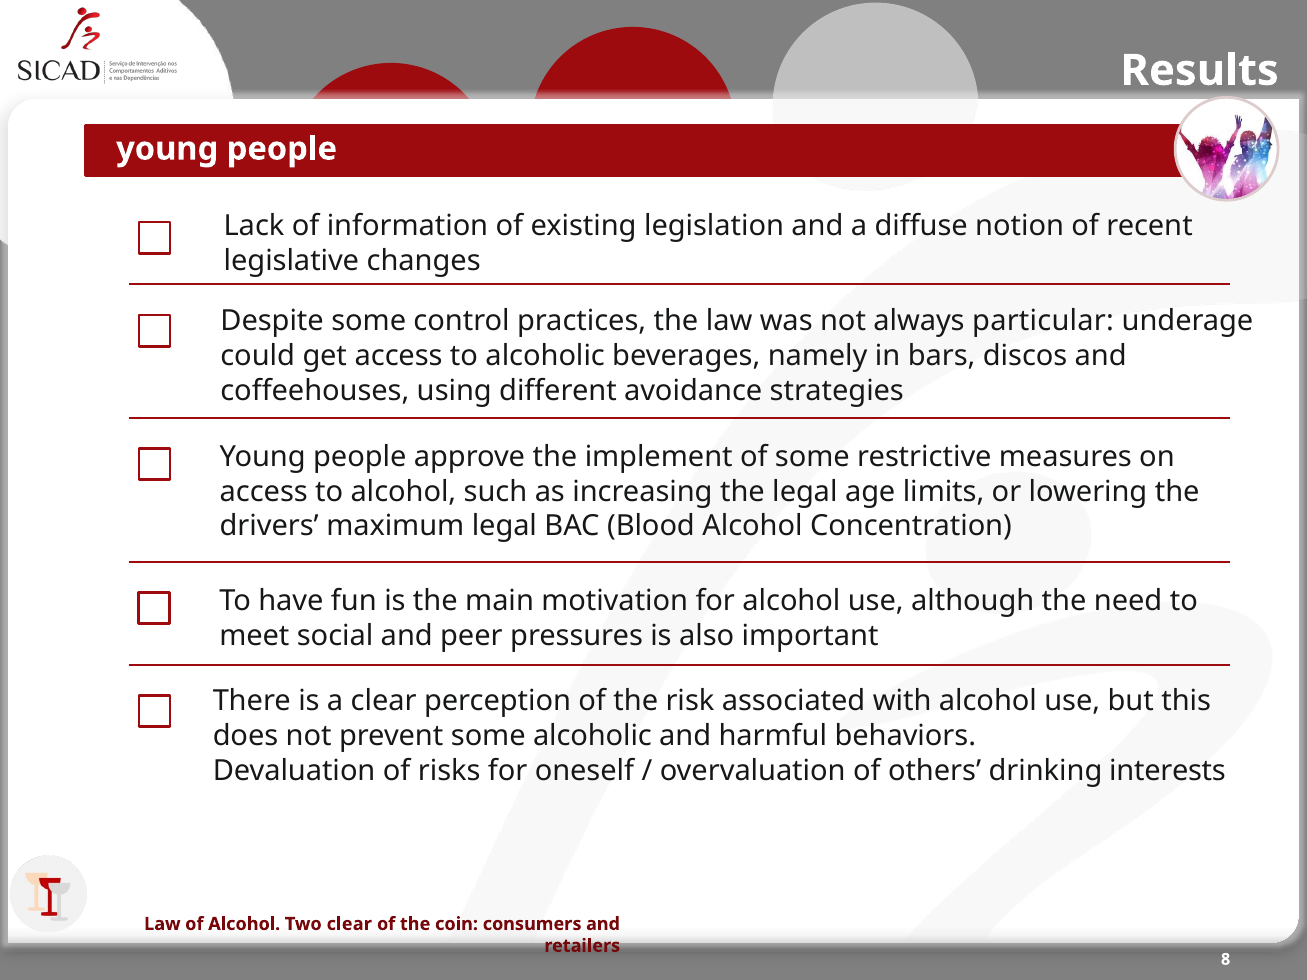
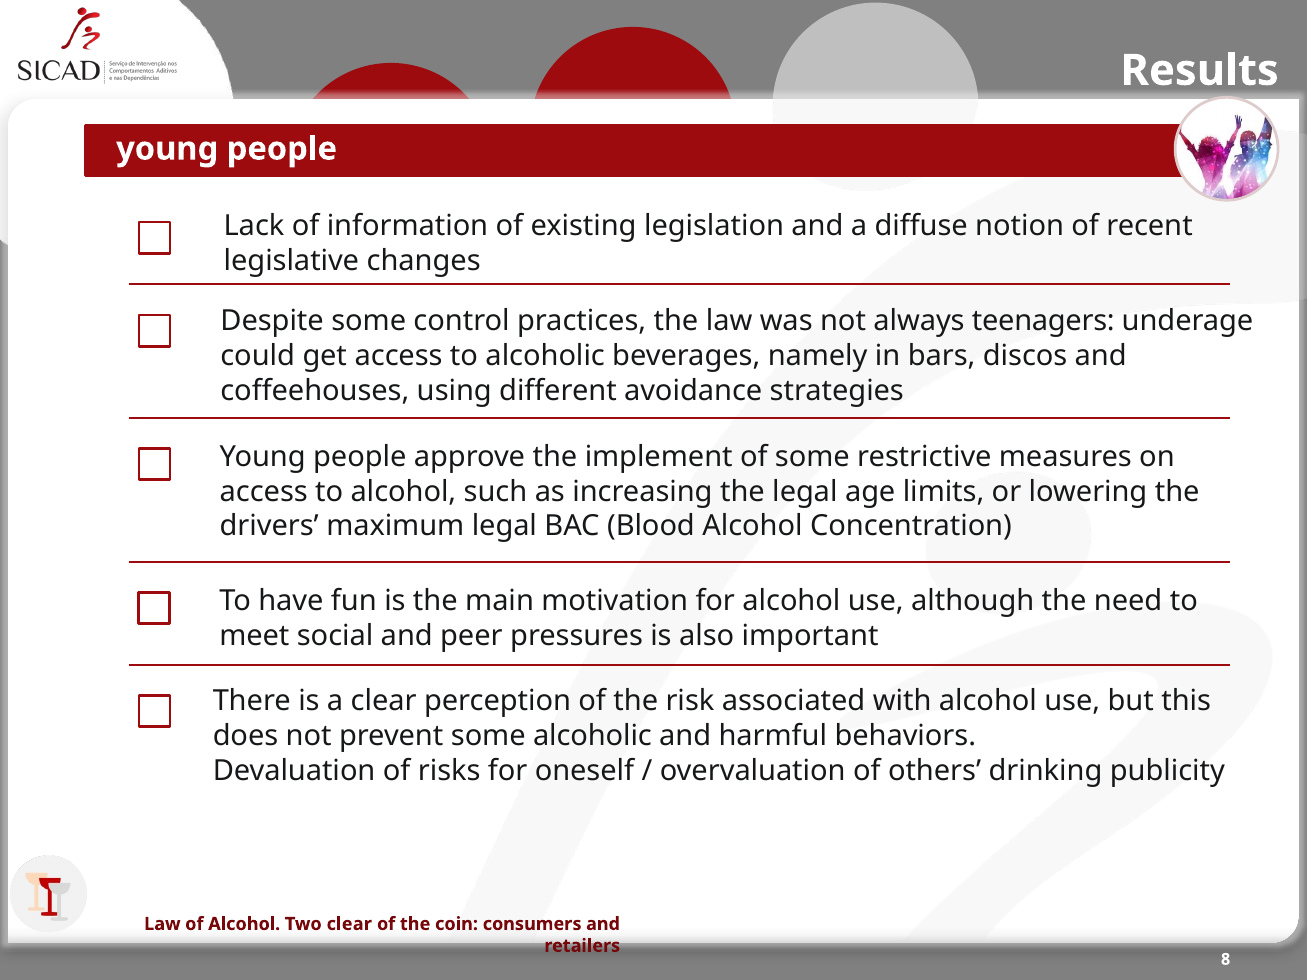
particular: particular -> teenagers
interests: interests -> publicity
